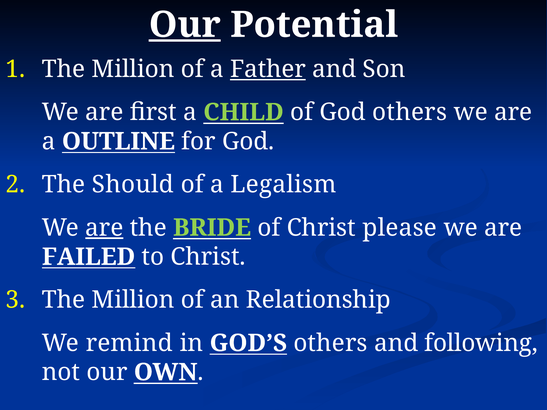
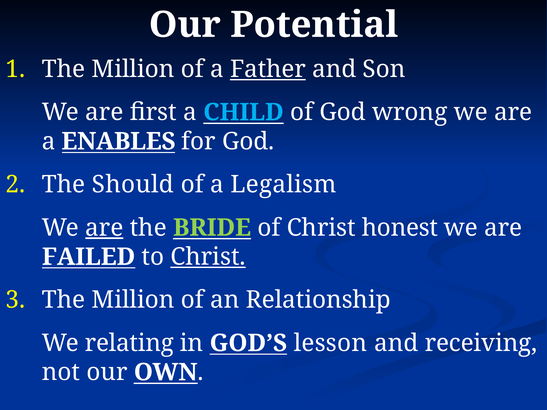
Our at (185, 25) underline: present -> none
CHILD colour: light green -> light blue
God others: others -> wrong
OUTLINE: OUTLINE -> ENABLES
please: please -> honest
Christ at (208, 257) underline: none -> present
remind: remind -> relating
GOD’S others: others -> lesson
following: following -> receiving
